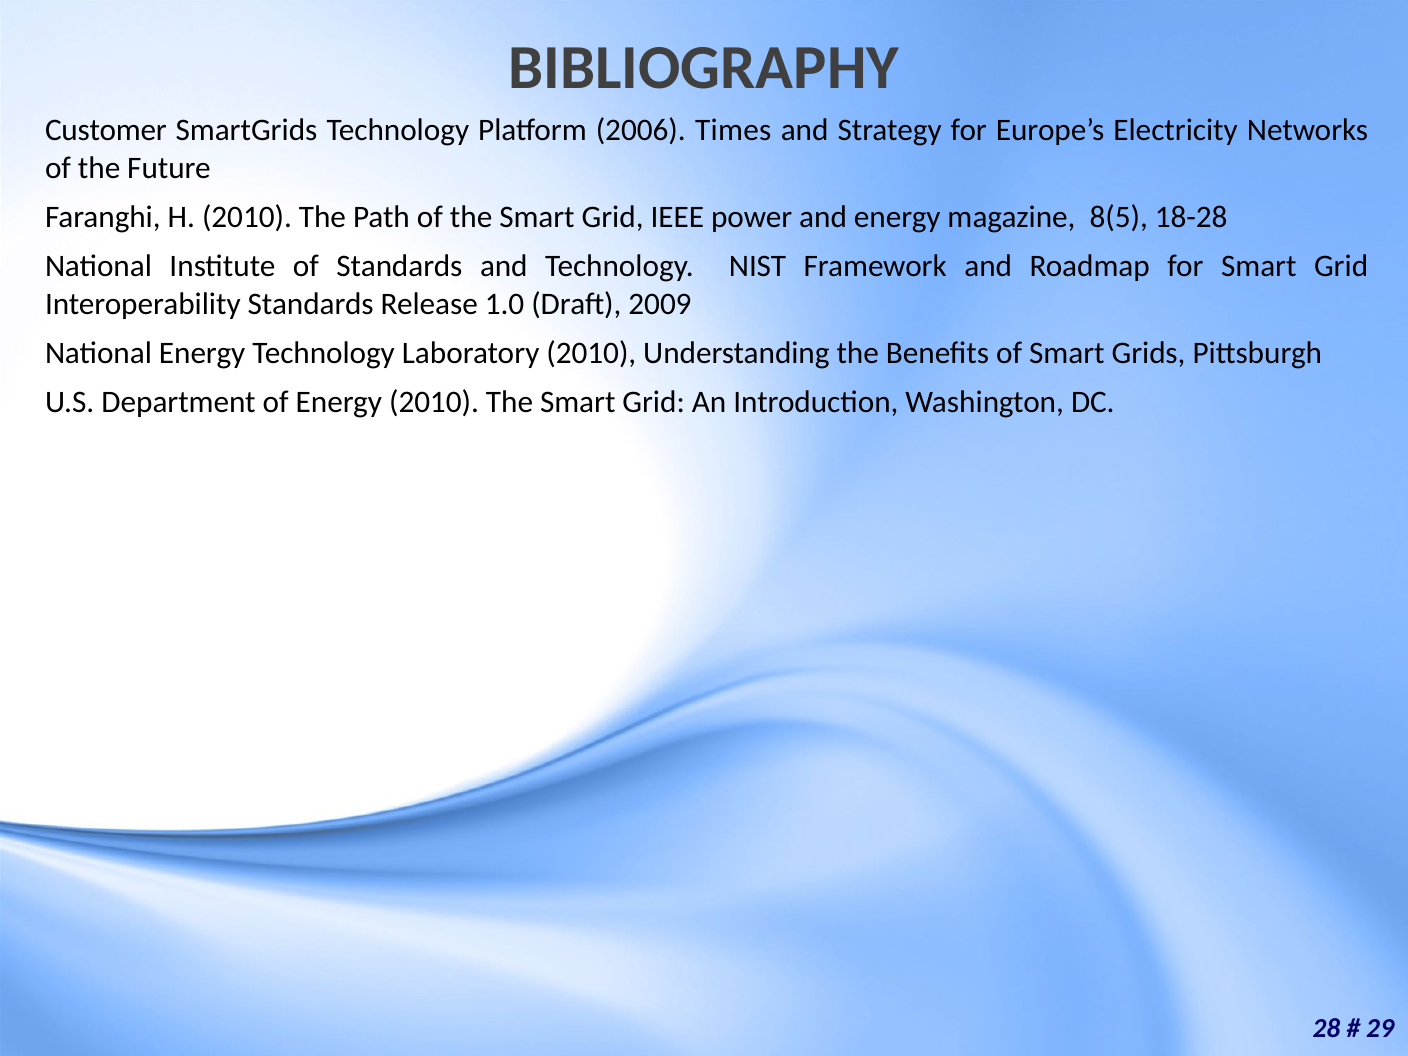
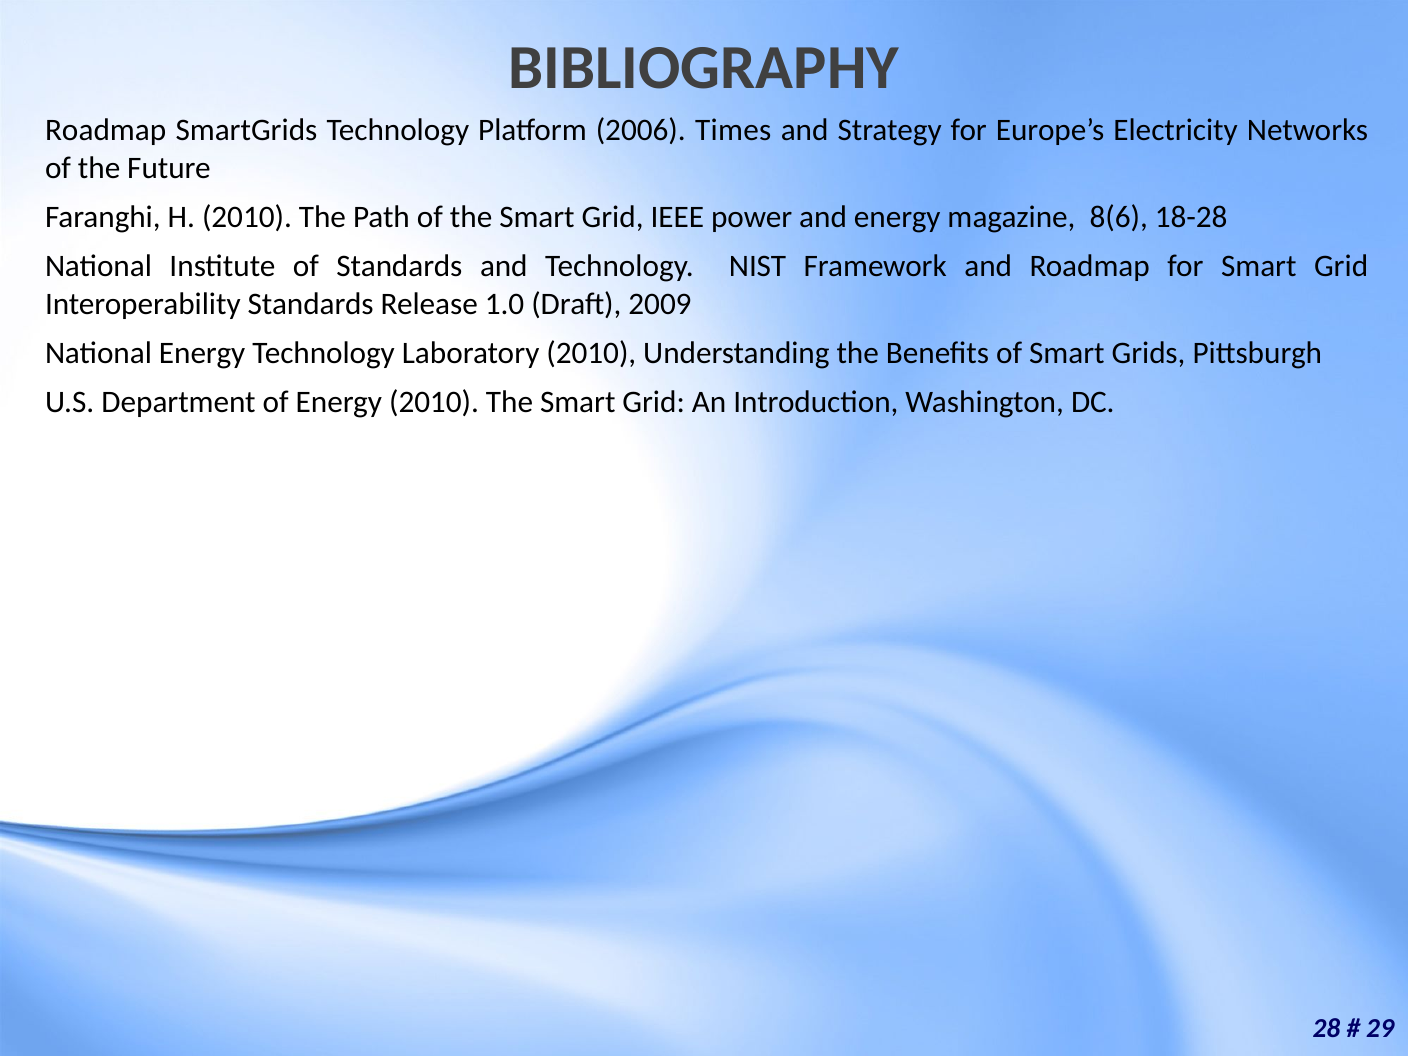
Customer at (106, 130): Customer -> Roadmap
8(5: 8(5 -> 8(6
